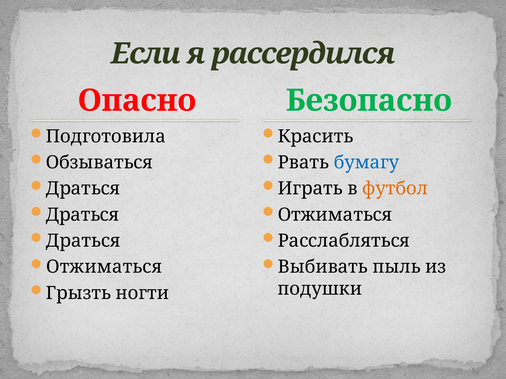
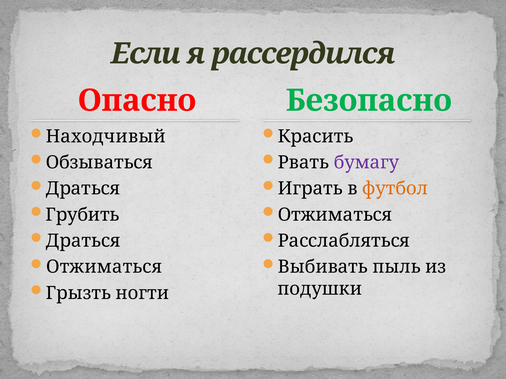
Подготовила: Подготовила -> Находчивый
бумагу colour: blue -> purple
Драться at (83, 215): Драться -> Грубить
